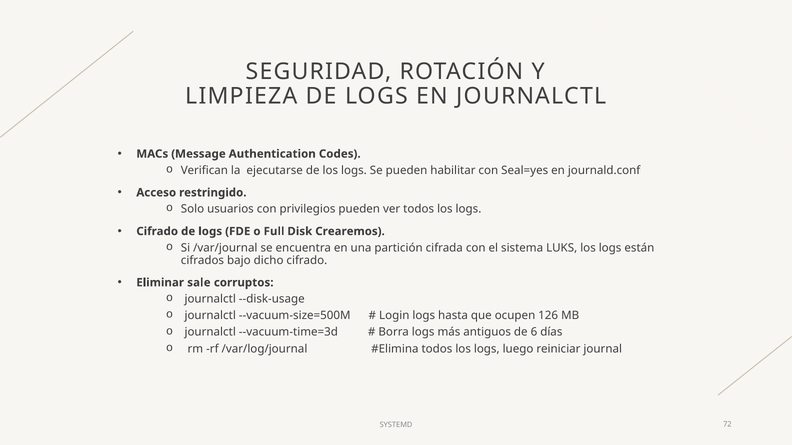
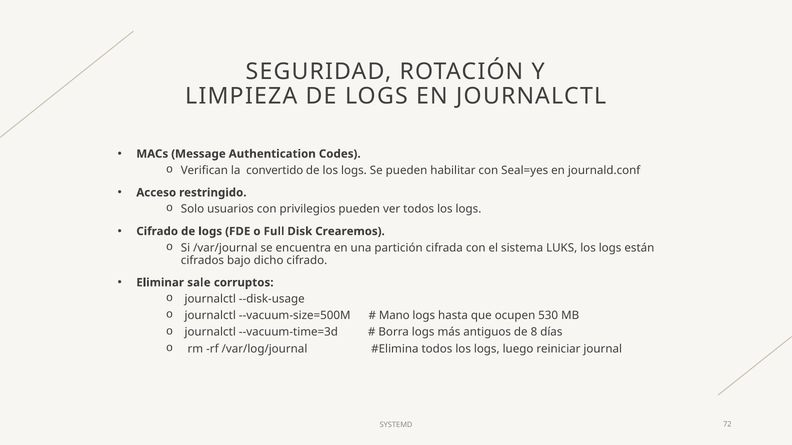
ejecutarse: ejecutarse -> convertido
Login: Login -> Mano
126: 126 -> 530
6: 6 -> 8
